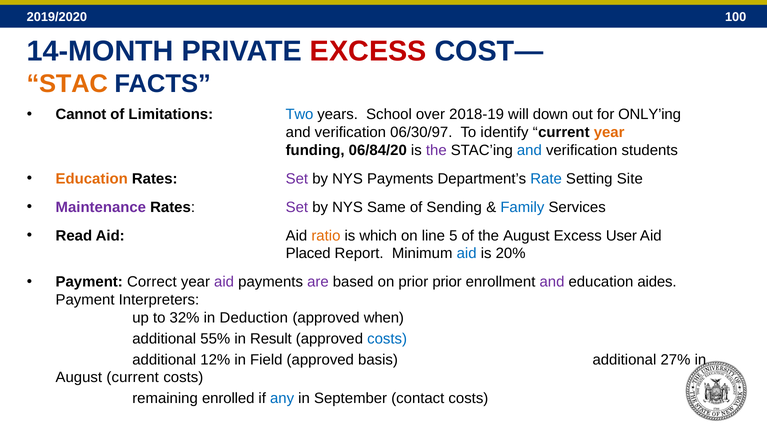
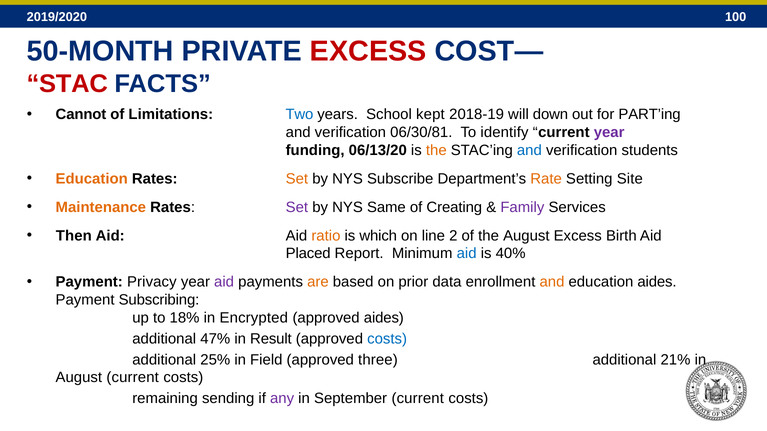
14-MONTH: 14-MONTH -> 50-MONTH
STAC colour: orange -> red
over: over -> kept
ONLY’ing: ONLY’ing -> PART’ing
06/30/97: 06/30/97 -> 06/30/81
year at (609, 132) colour: orange -> purple
06/84/20: 06/84/20 -> 06/13/20
the at (436, 150) colour: purple -> orange
Set at (297, 179) colour: purple -> orange
NYS Payments: Payments -> Subscribe
Rate colour: blue -> orange
Maintenance colour: purple -> orange
Sending: Sending -> Creating
Family colour: blue -> purple
Read: Read -> Then
5: 5 -> 2
User: User -> Birth
20%: 20% -> 40%
Correct: Correct -> Privacy
are colour: purple -> orange
prior prior: prior -> data
and at (552, 282) colour: purple -> orange
Interpreters: Interpreters -> Subscribing
32%: 32% -> 18%
Deduction: Deduction -> Encrypted
approved when: when -> aides
55%: 55% -> 47%
12%: 12% -> 25%
basis: basis -> three
27%: 27% -> 21%
enrolled: enrolled -> sending
any colour: blue -> purple
September contact: contact -> current
